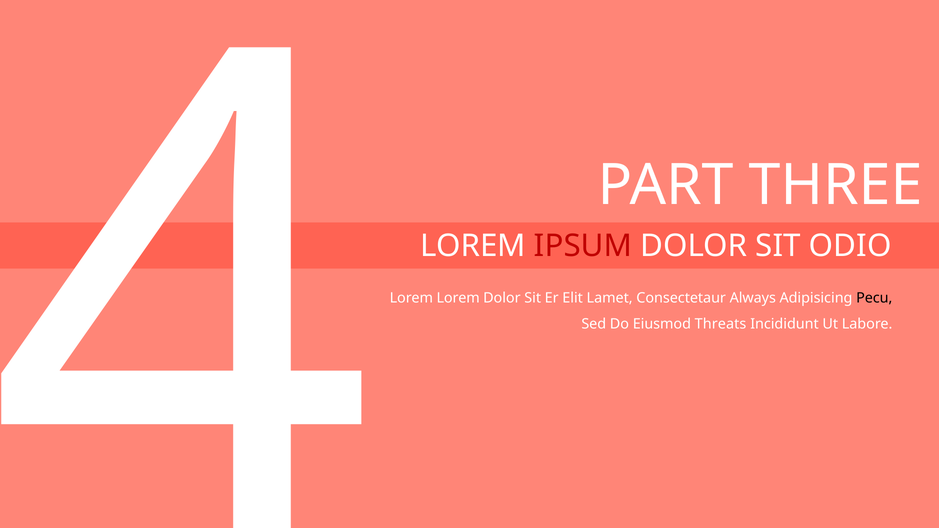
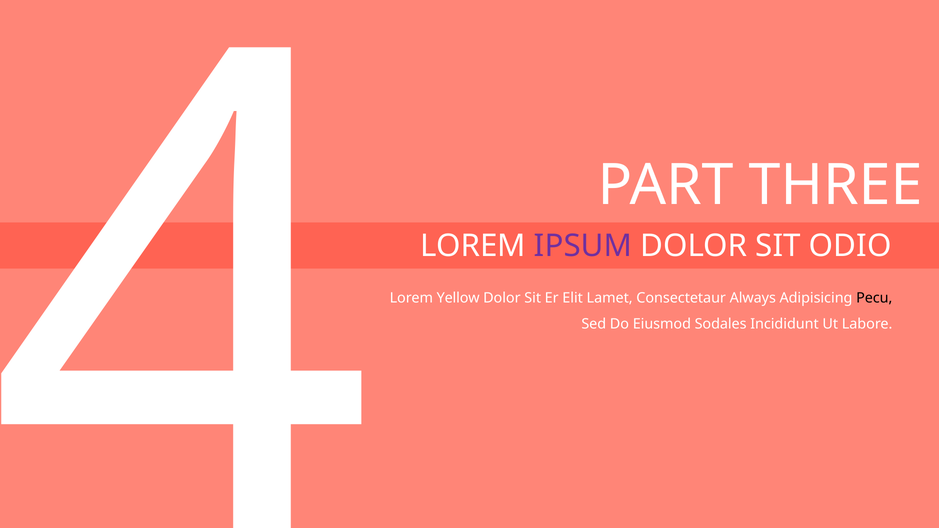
IPSUM colour: red -> purple
Lorem Lorem: Lorem -> Yellow
Threats: Threats -> Sodales
